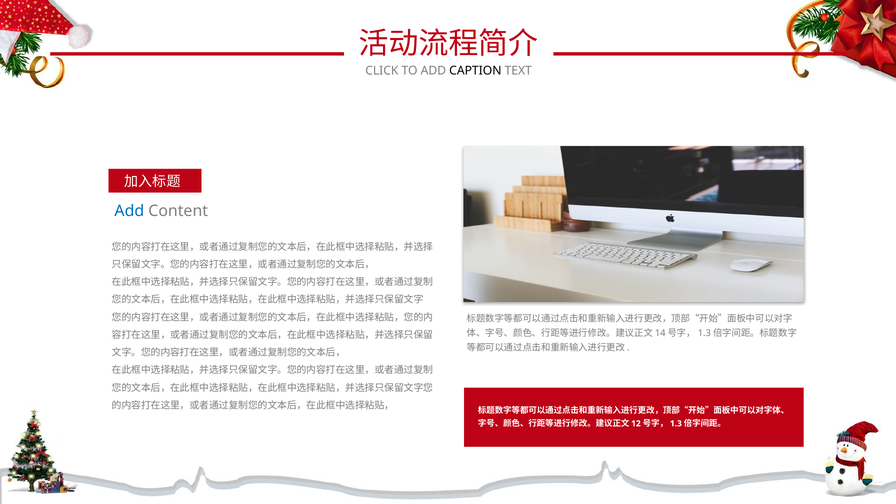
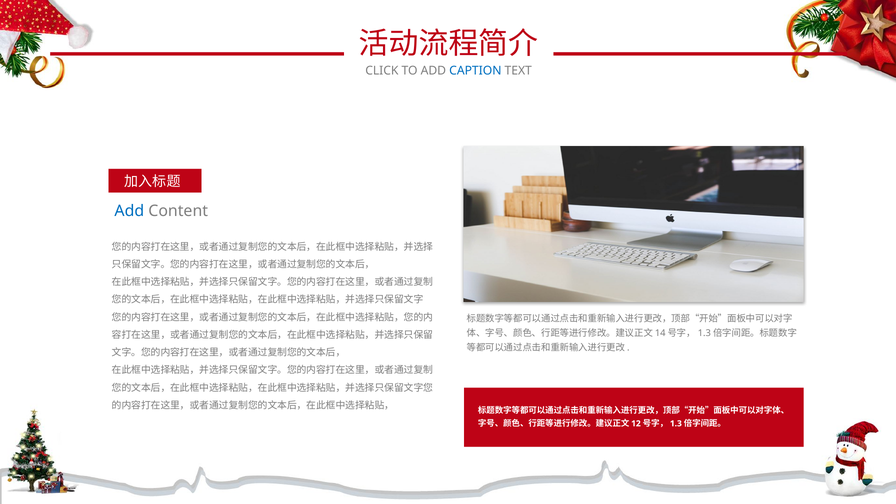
CAPTION colour: black -> blue
